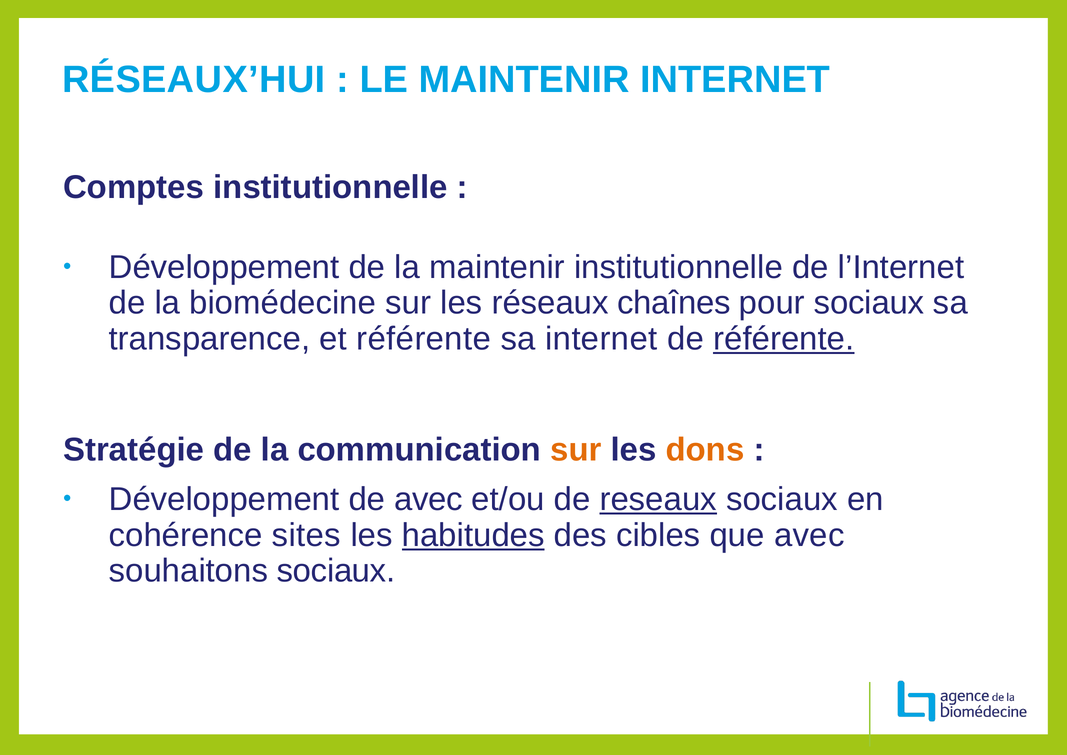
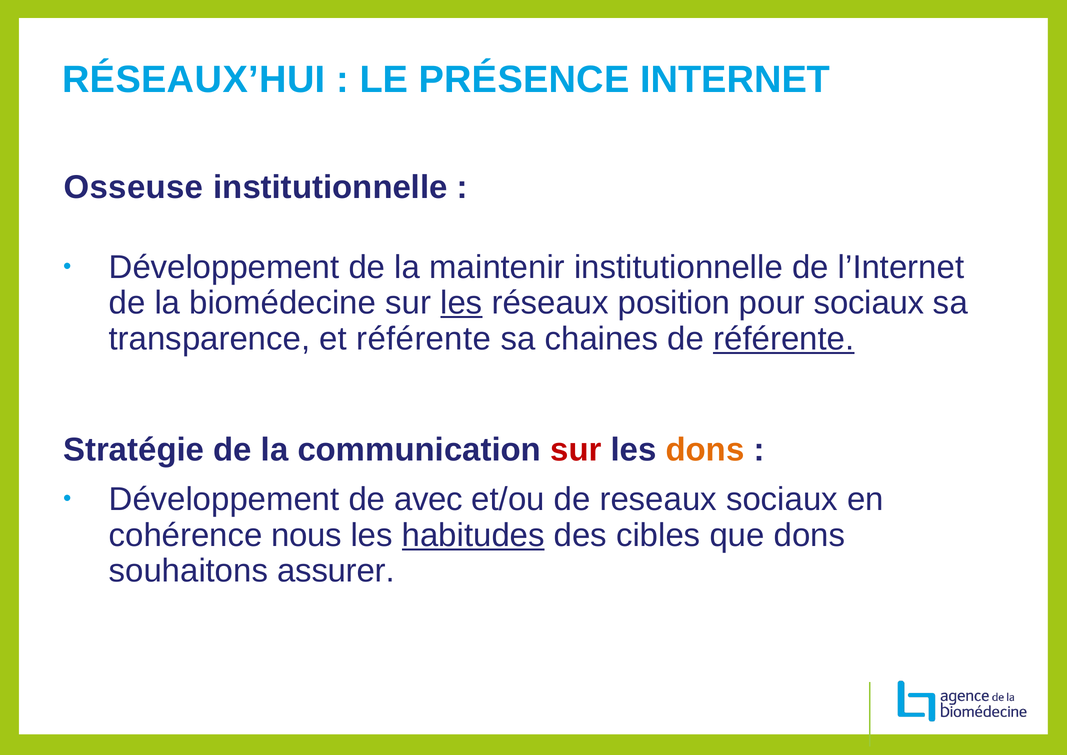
LE MAINTENIR: MAINTENIR -> PRÉSENCE
Comptes: Comptes -> Osseuse
les at (461, 303) underline: none -> present
chaînes: chaînes -> position
sa internet: internet -> chaines
sur at (576, 450) colour: orange -> red
reseaux underline: present -> none
sites: sites -> nous
que avec: avec -> dons
souhaitons sociaux: sociaux -> assurer
